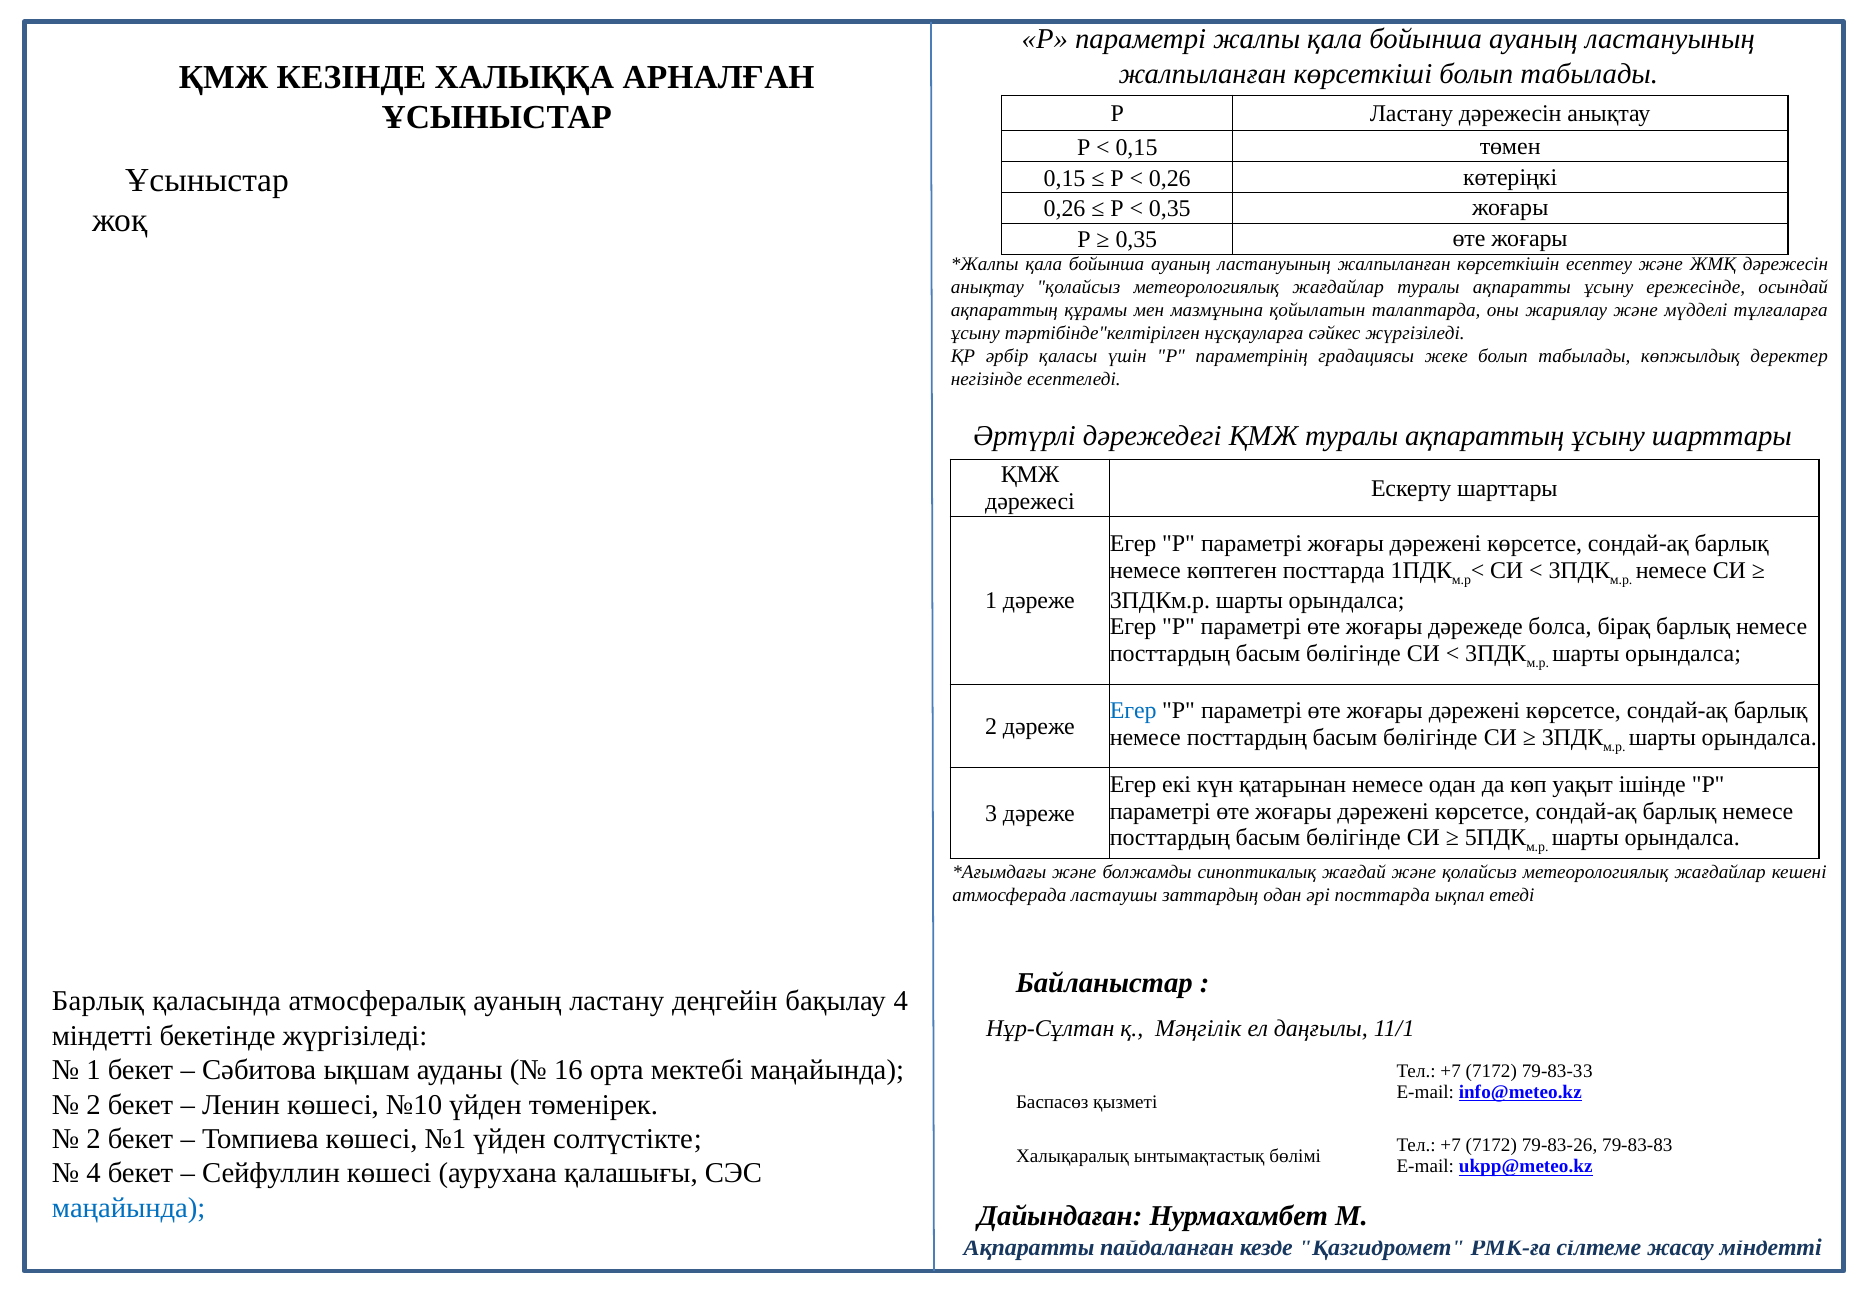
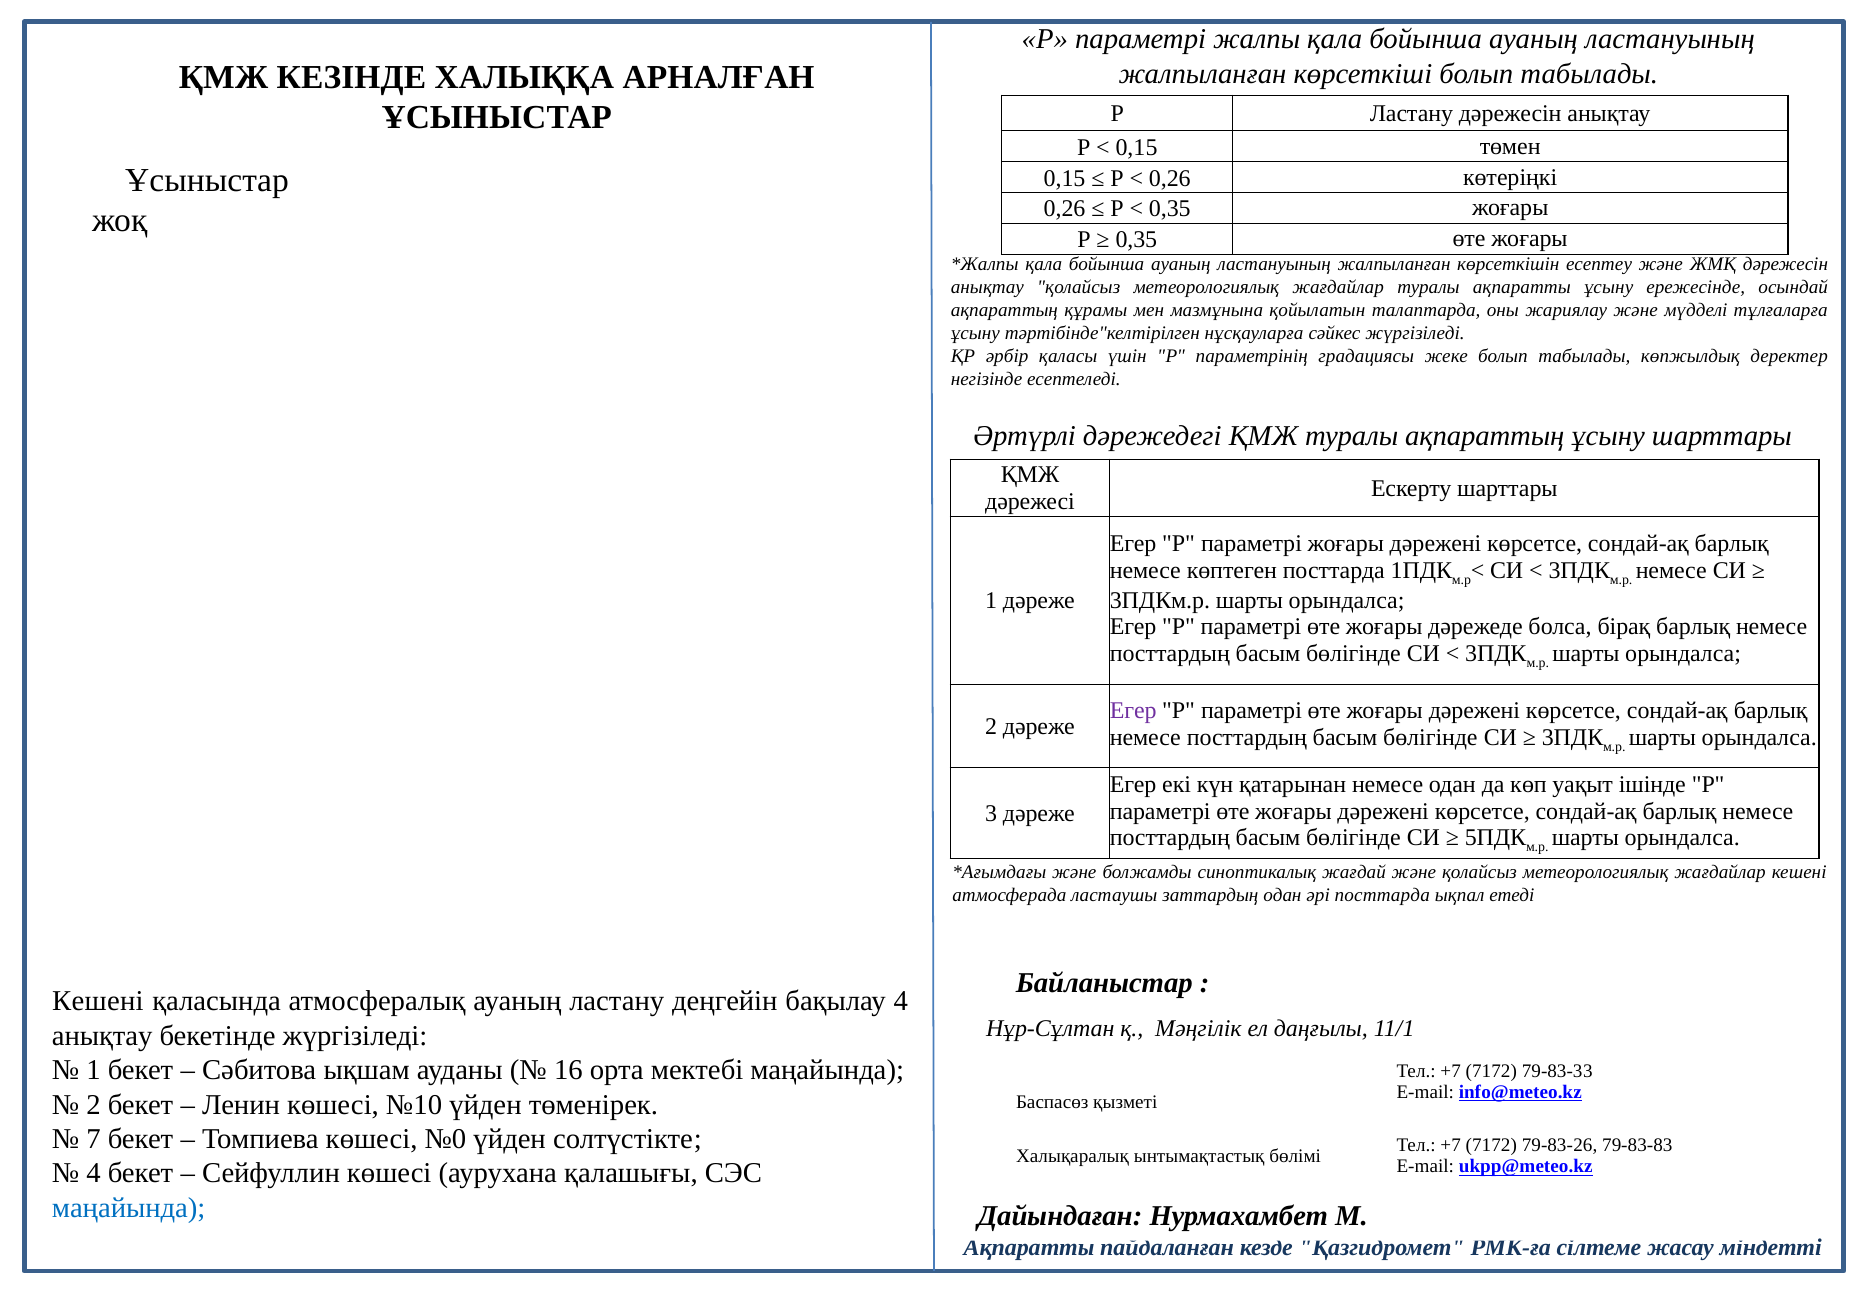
Егер at (1133, 711) colour: blue -> purple
Барлық at (98, 1001): Барлық -> Кешені
міндетті at (102, 1036): міндетті -> анықтау
2 at (94, 1139): 2 -> 7
№1: №1 -> №0
